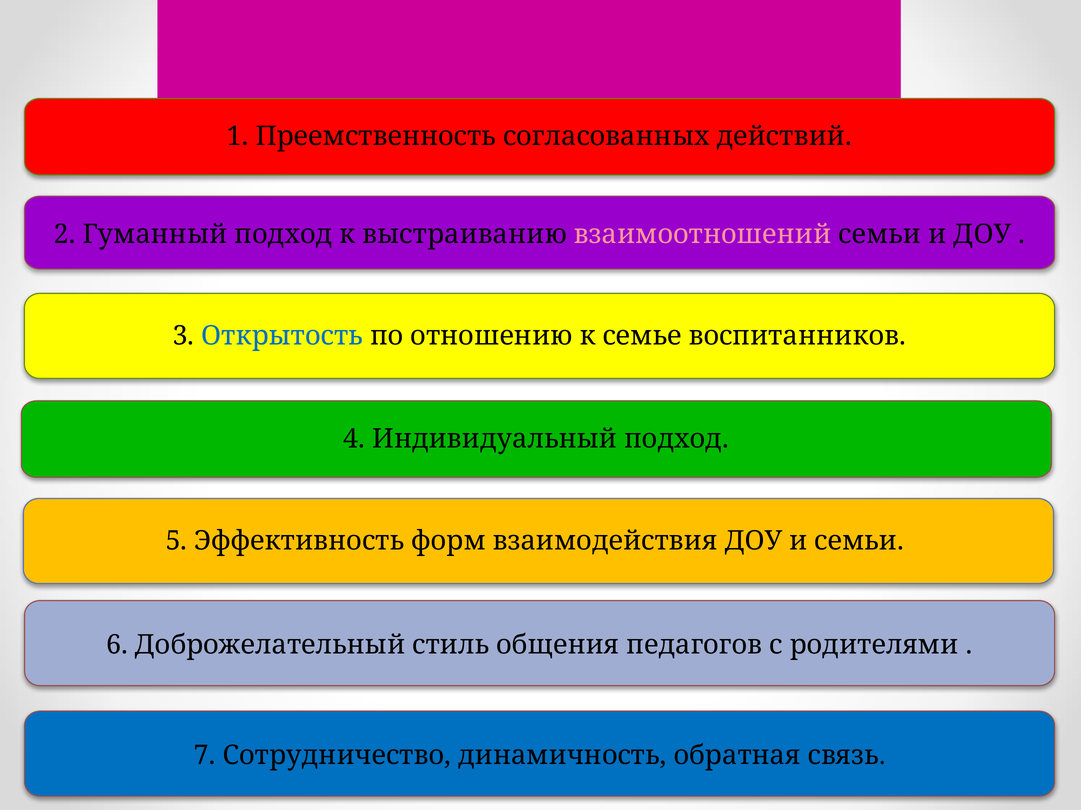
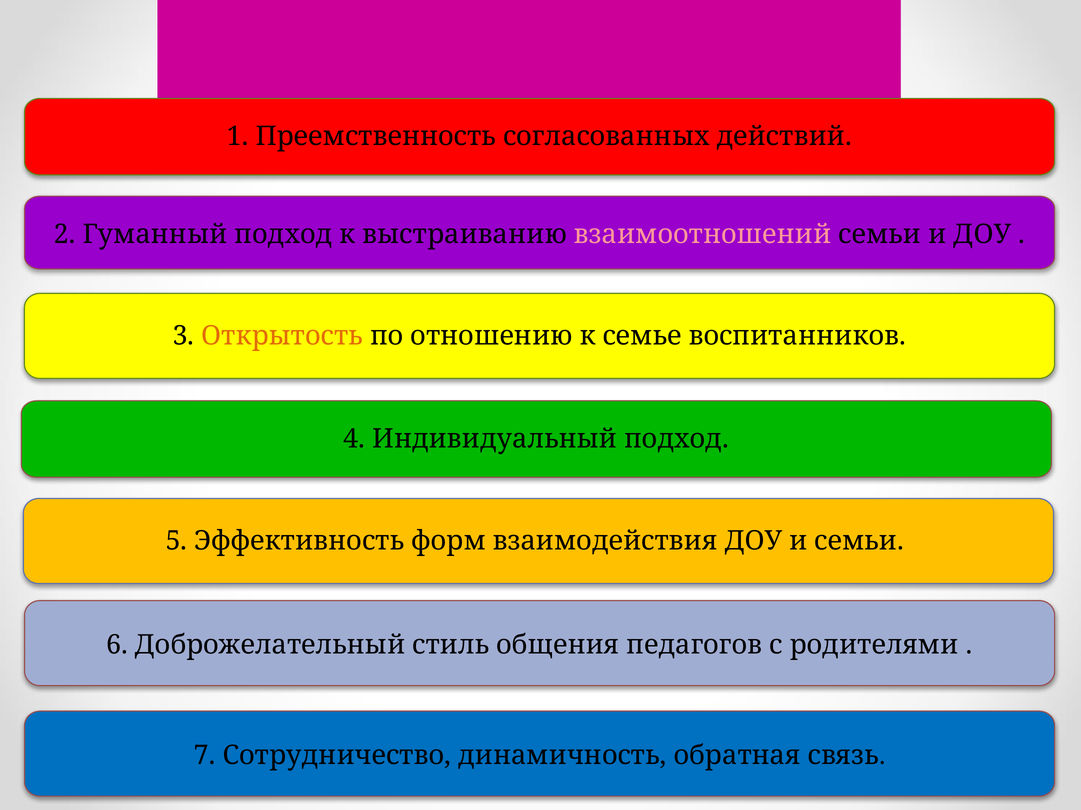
Открытость colour: blue -> orange
